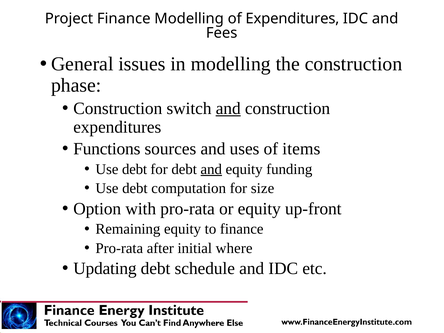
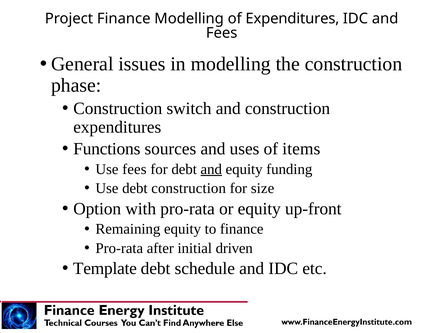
and at (228, 108) underline: present -> none
debt at (135, 169): debt -> fees
debt computation: computation -> construction
where: where -> driven
Updating: Updating -> Template
